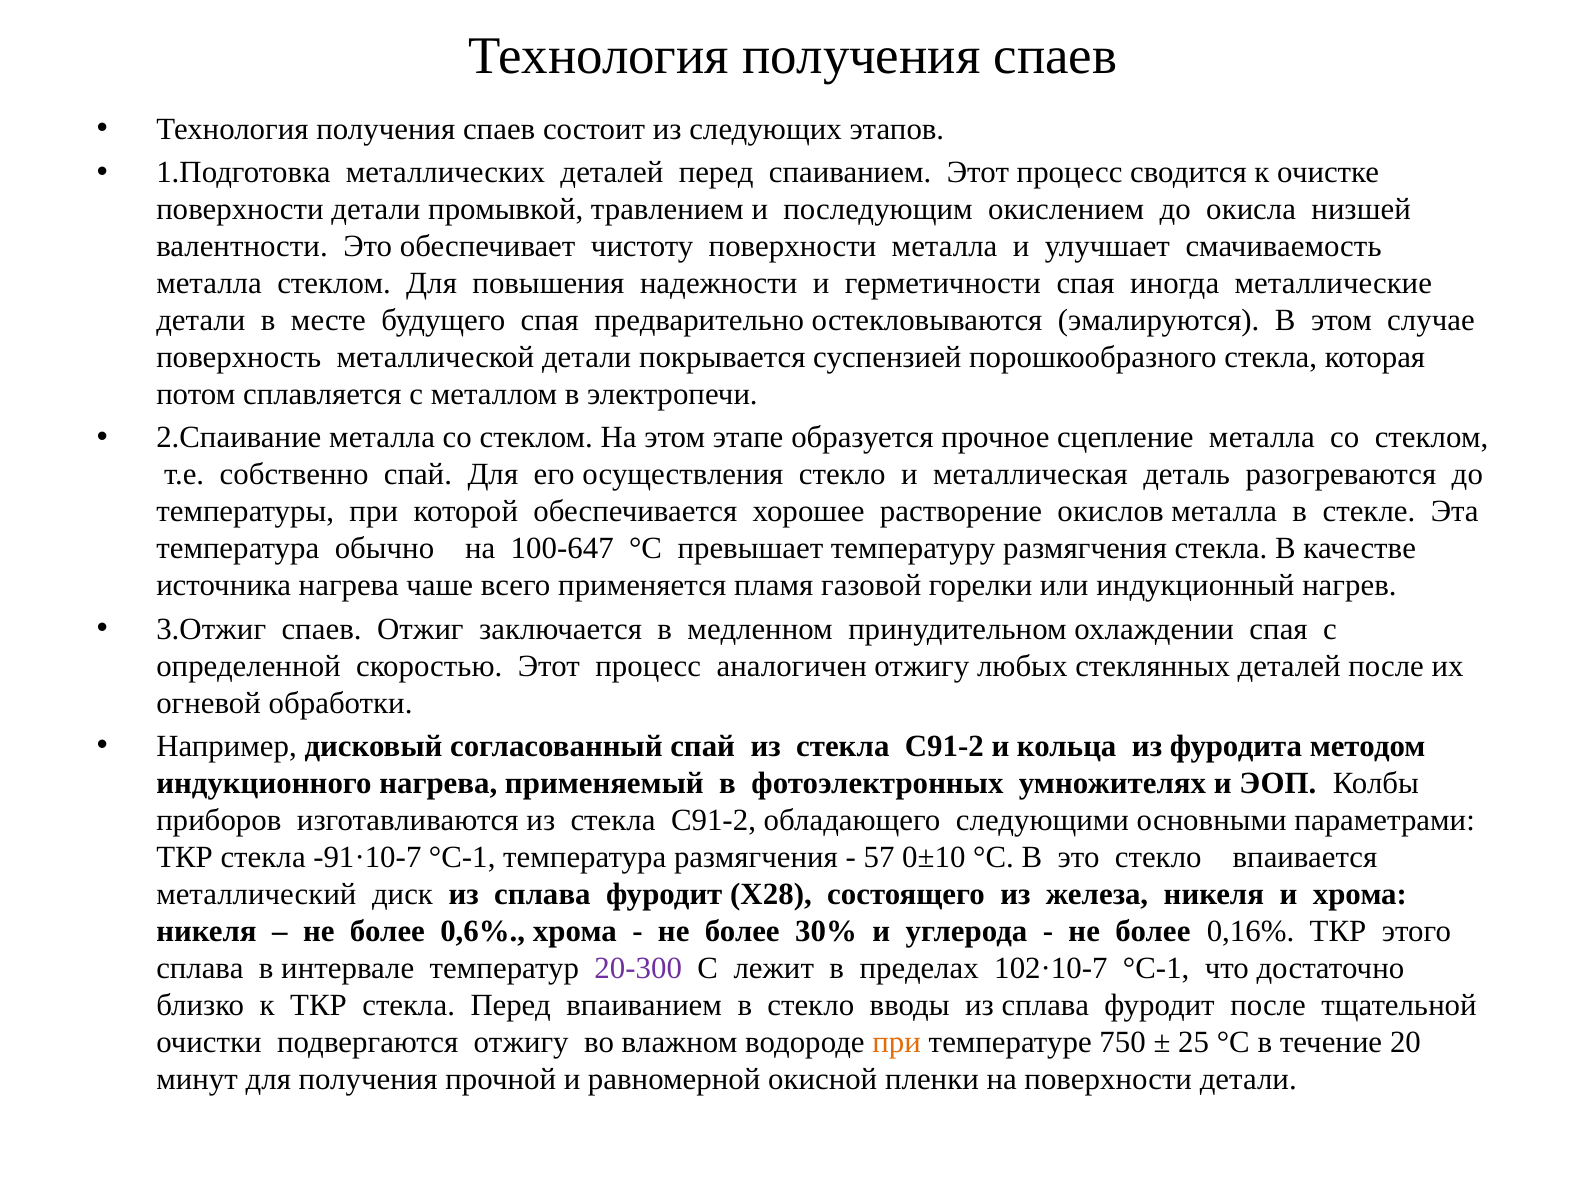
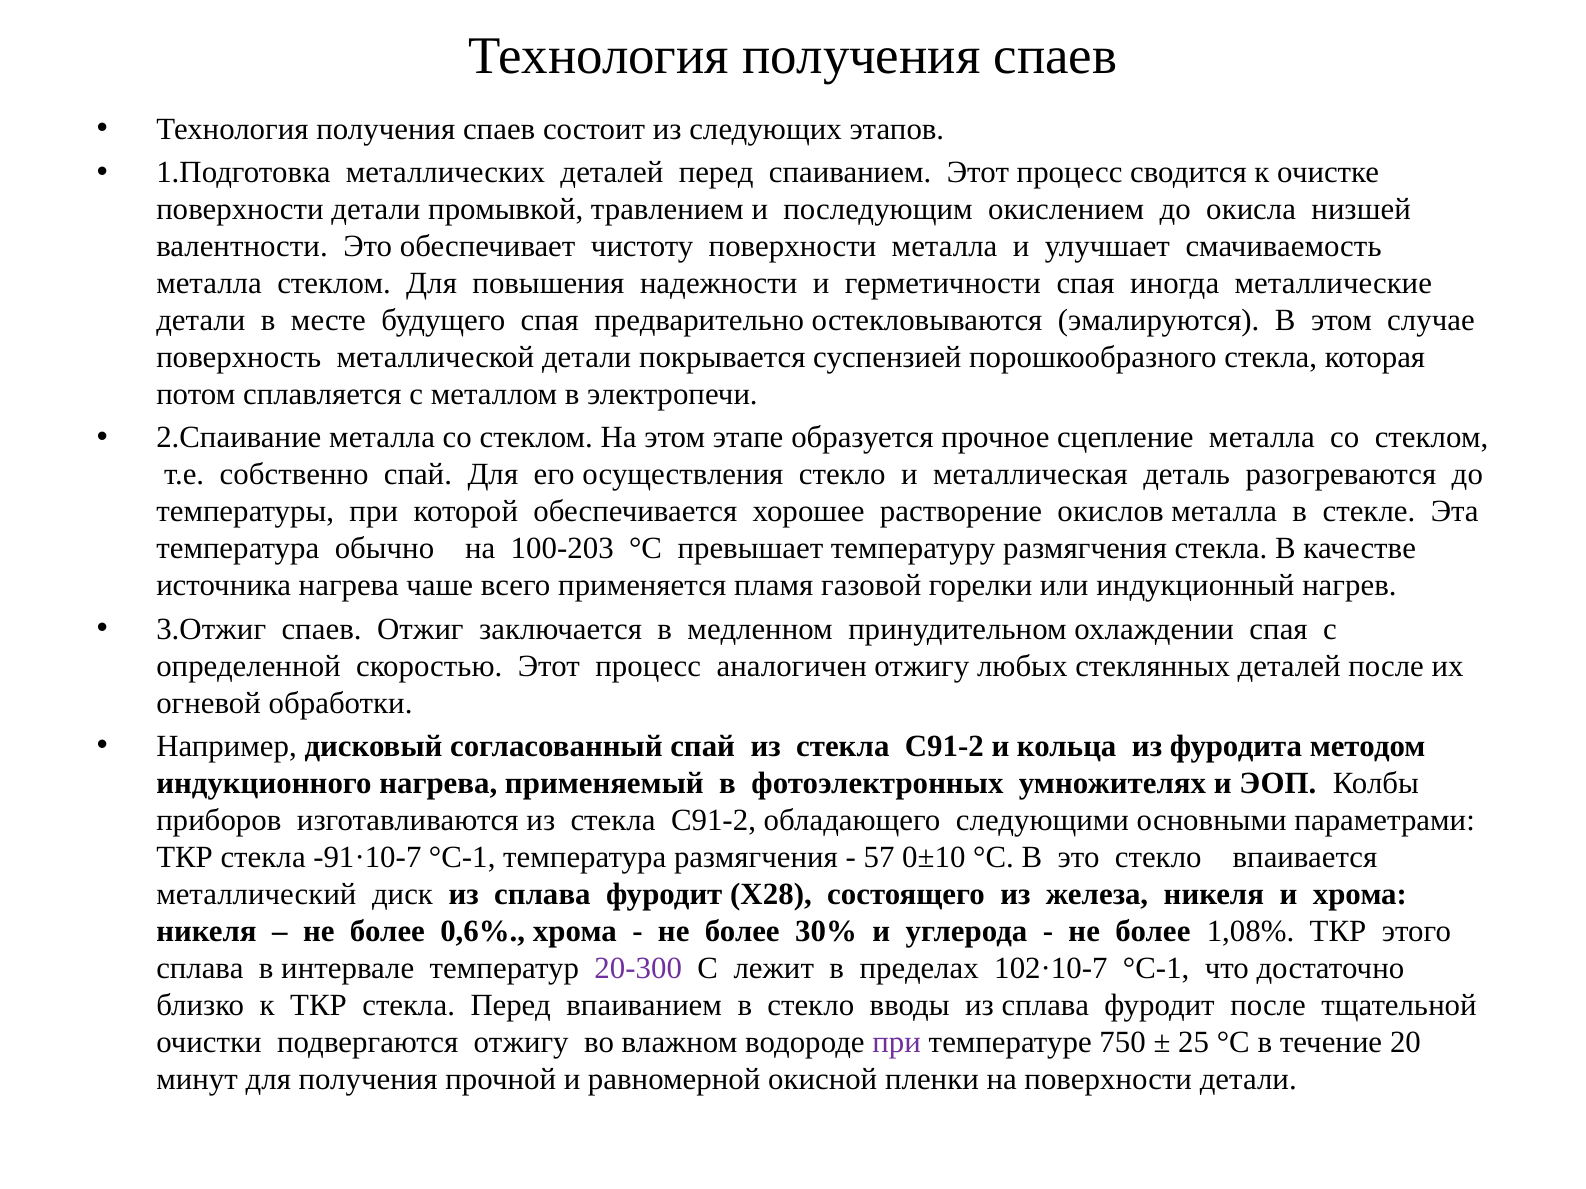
100-647: 100-647 -> 100-203
0,16%: 0,16% -> 1,08%
при at (897, 1043) colour: orange -> purple
